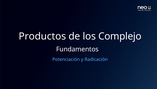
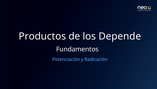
Complejo: Complejo -> Depende
